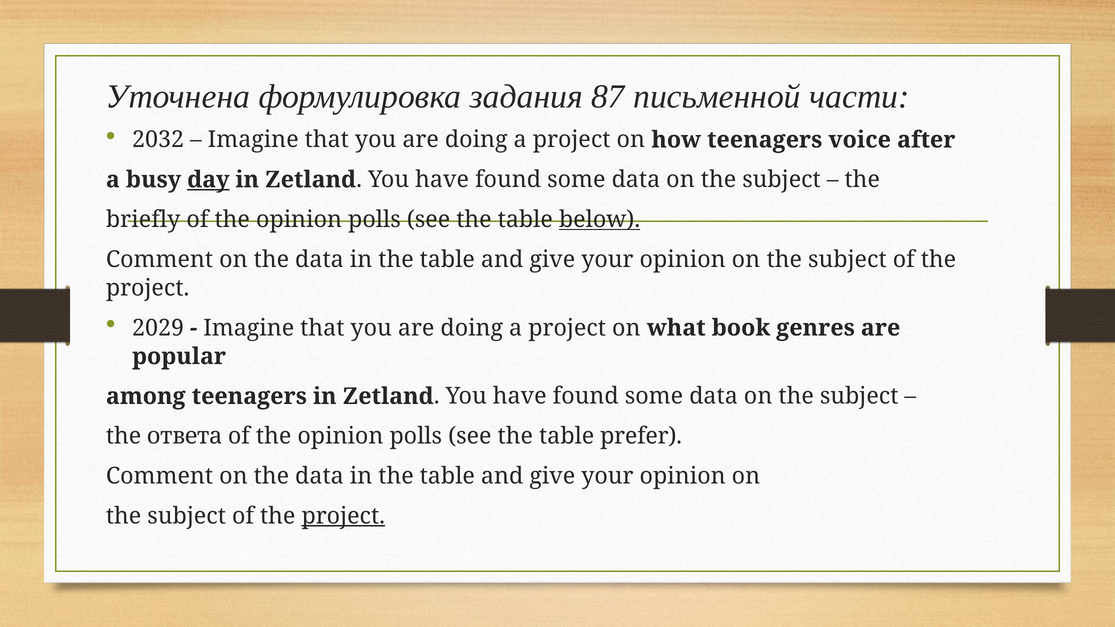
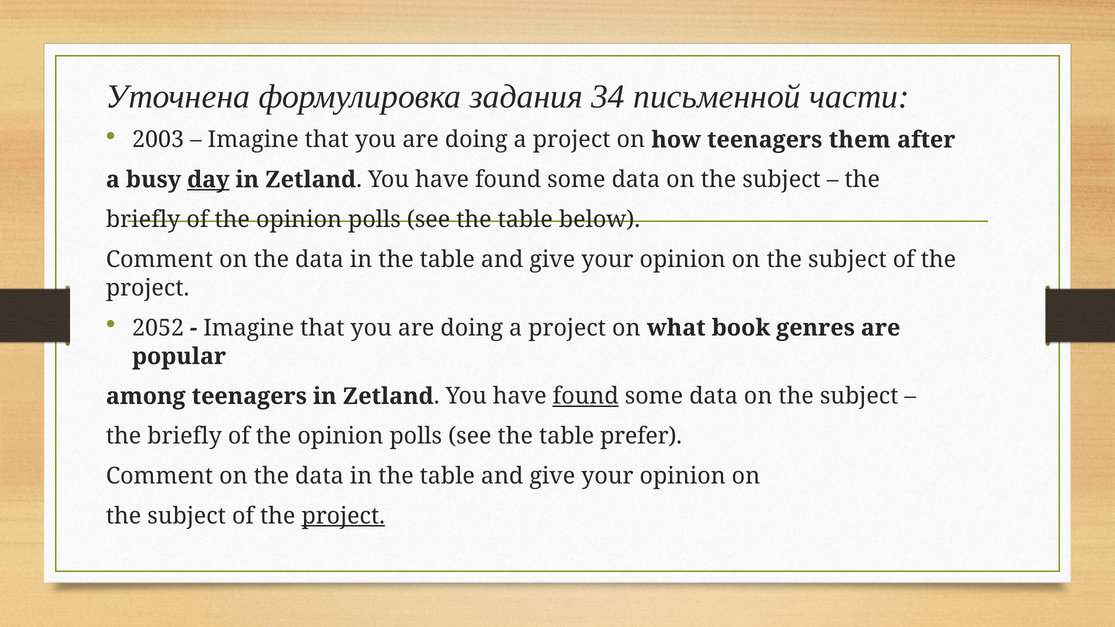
87: 87 -> 34
2032: 2032 -> 2003
voice: voice -> them
below underline: present -> none
2029: 2029 -> 2052
found at (586, 396) underline: none -> present
ответа at (185, 436): ответа -> briefly
